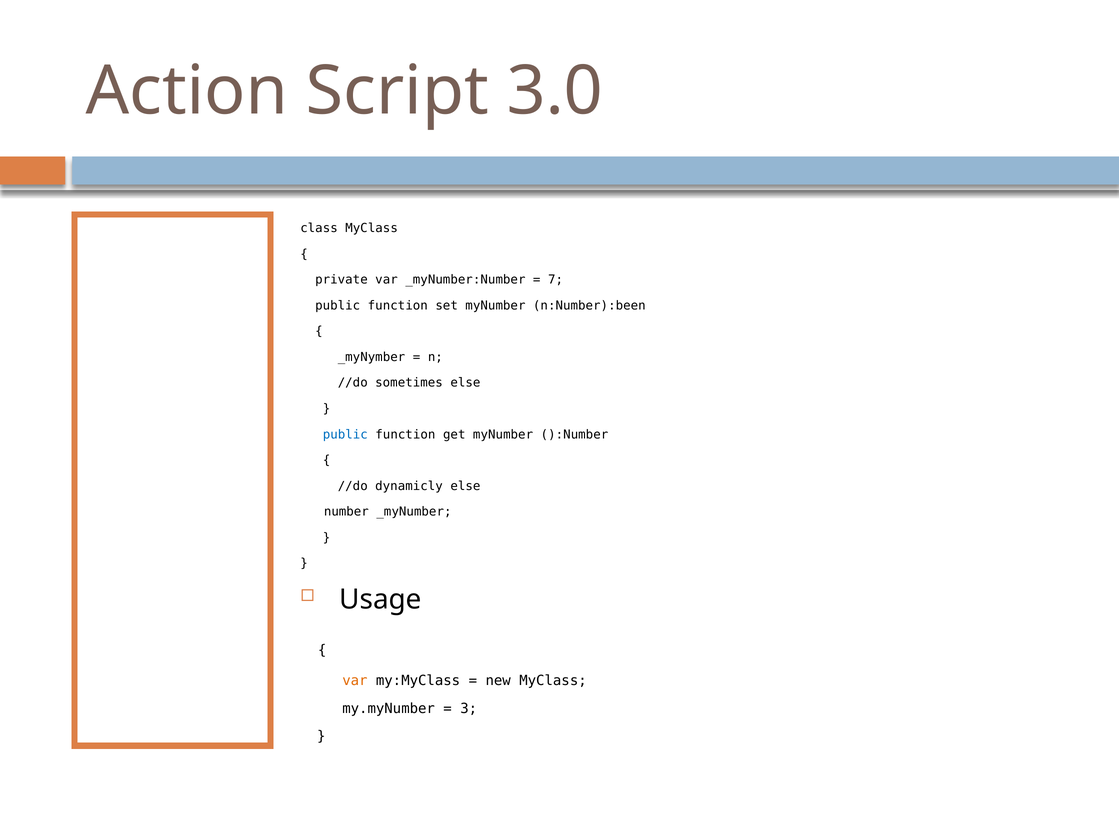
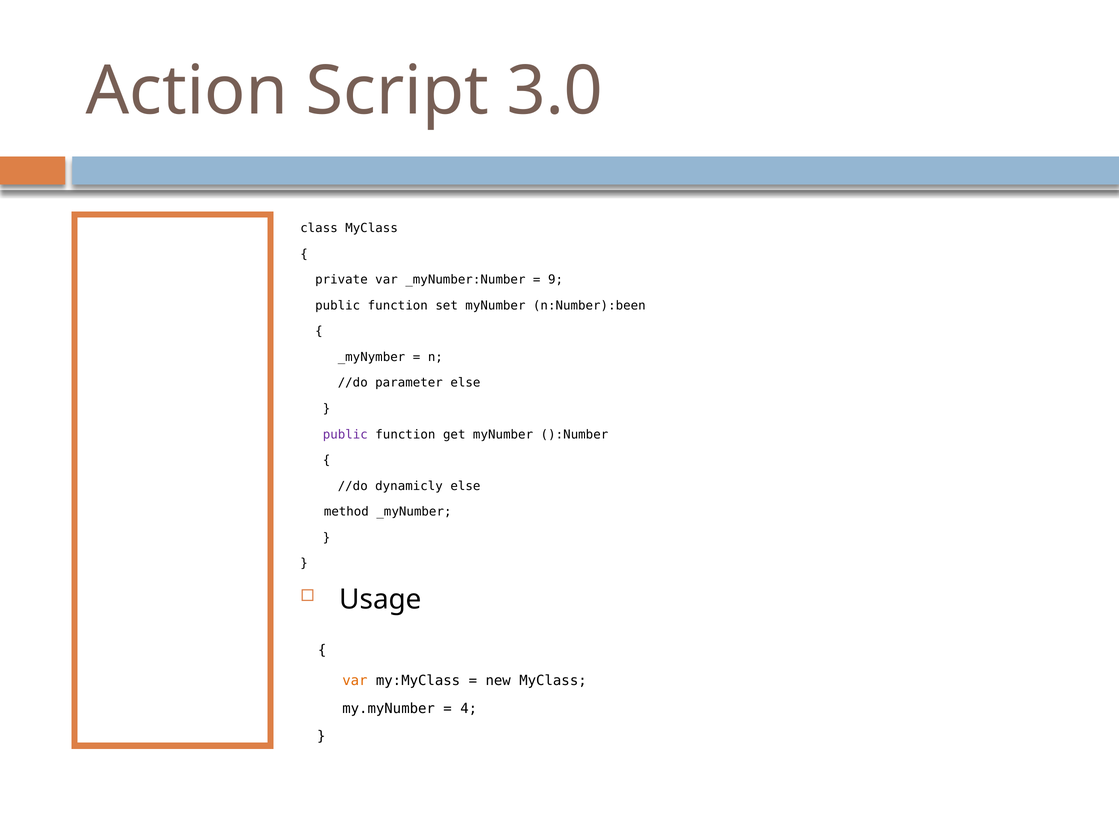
7: 7 -> 9
sometimes: sometimes -> parameter
public at (345, 435) colour: blue -> purple
number: number -> method
3: 3 -> 4
